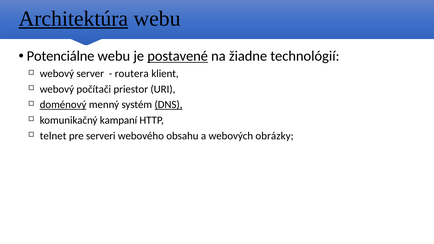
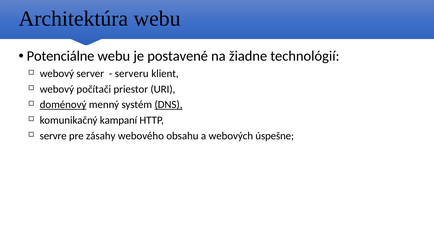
Architektúra underline: present -> none
postavené underline: present -> none
routera: routera -> serveru
telnet: telnet -> servre
serveri: serveri -> zásahy
obrázky: obrázky -> úspešne
